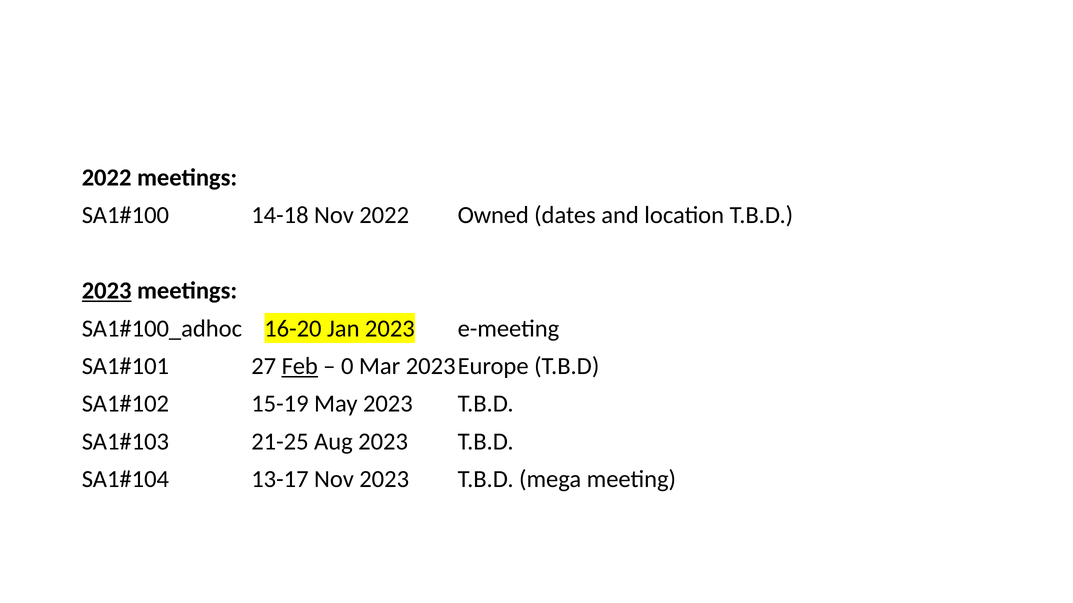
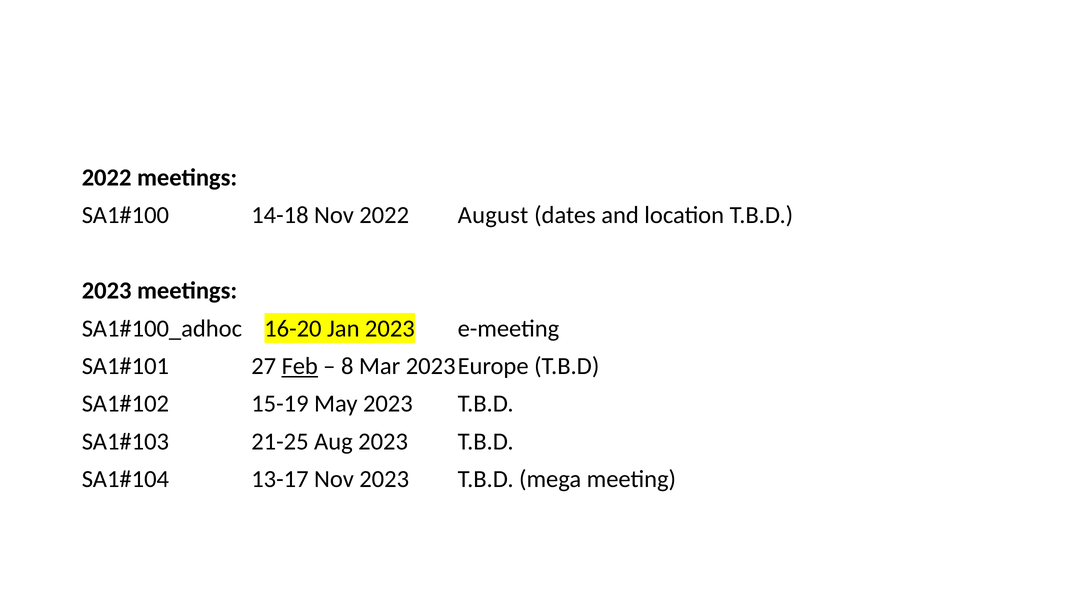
Owned: Owned -> August
2023 at (107, 291) underline: present -> none
0: 0 -> 8
